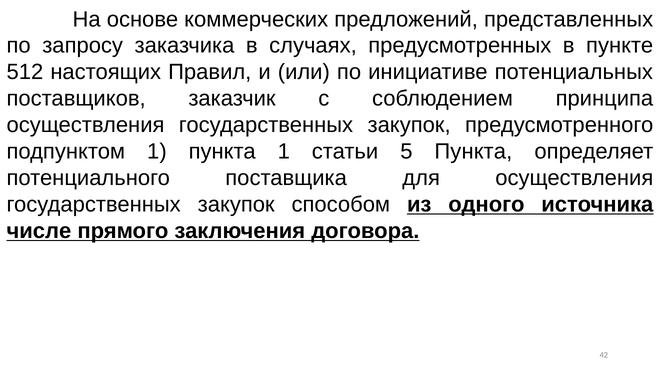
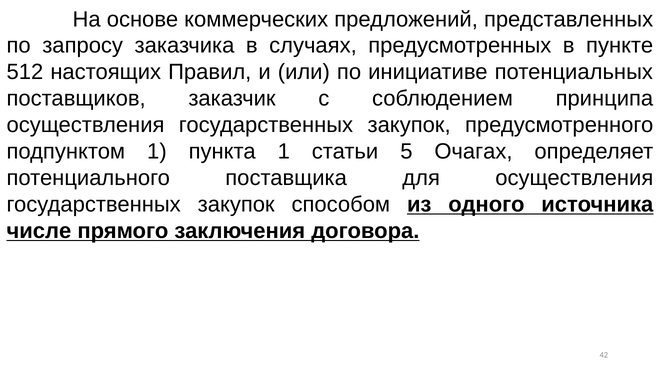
5 Пункта: Пункта -> Очагах
